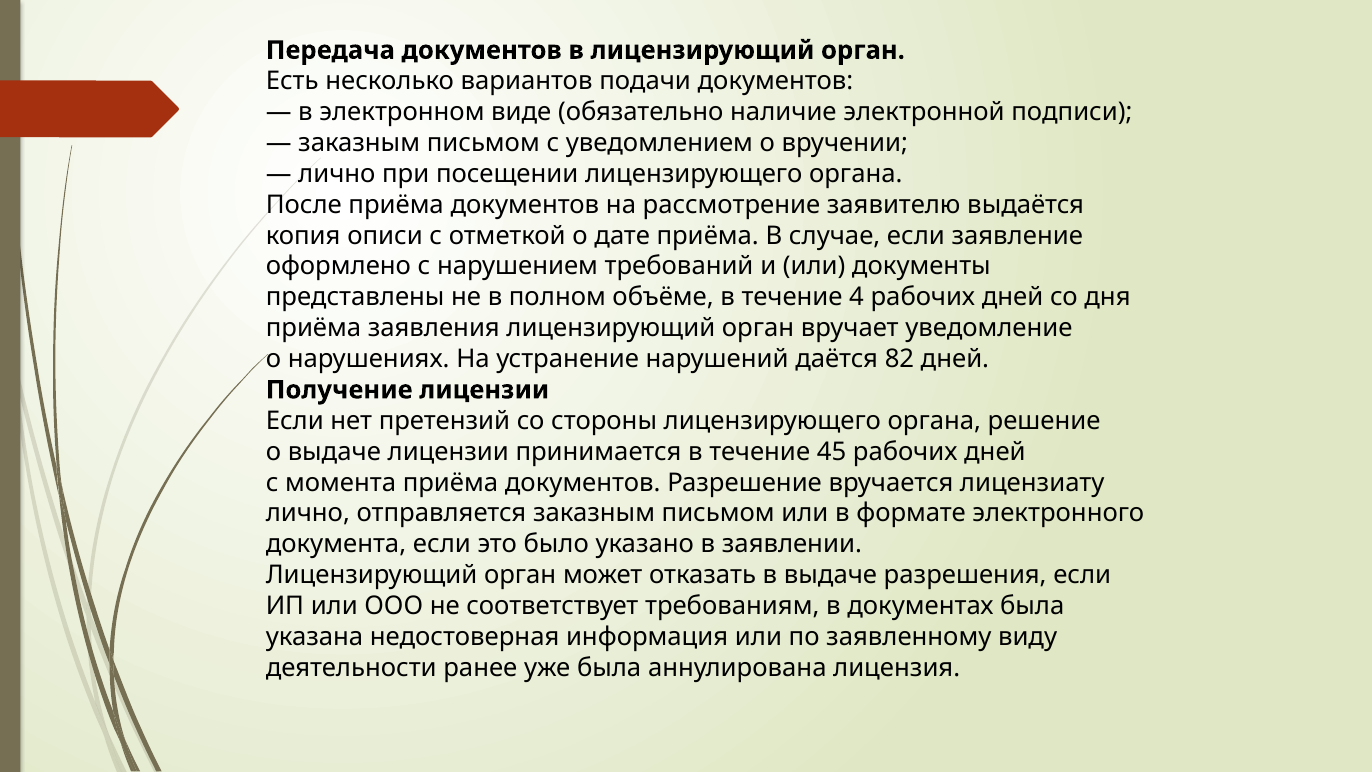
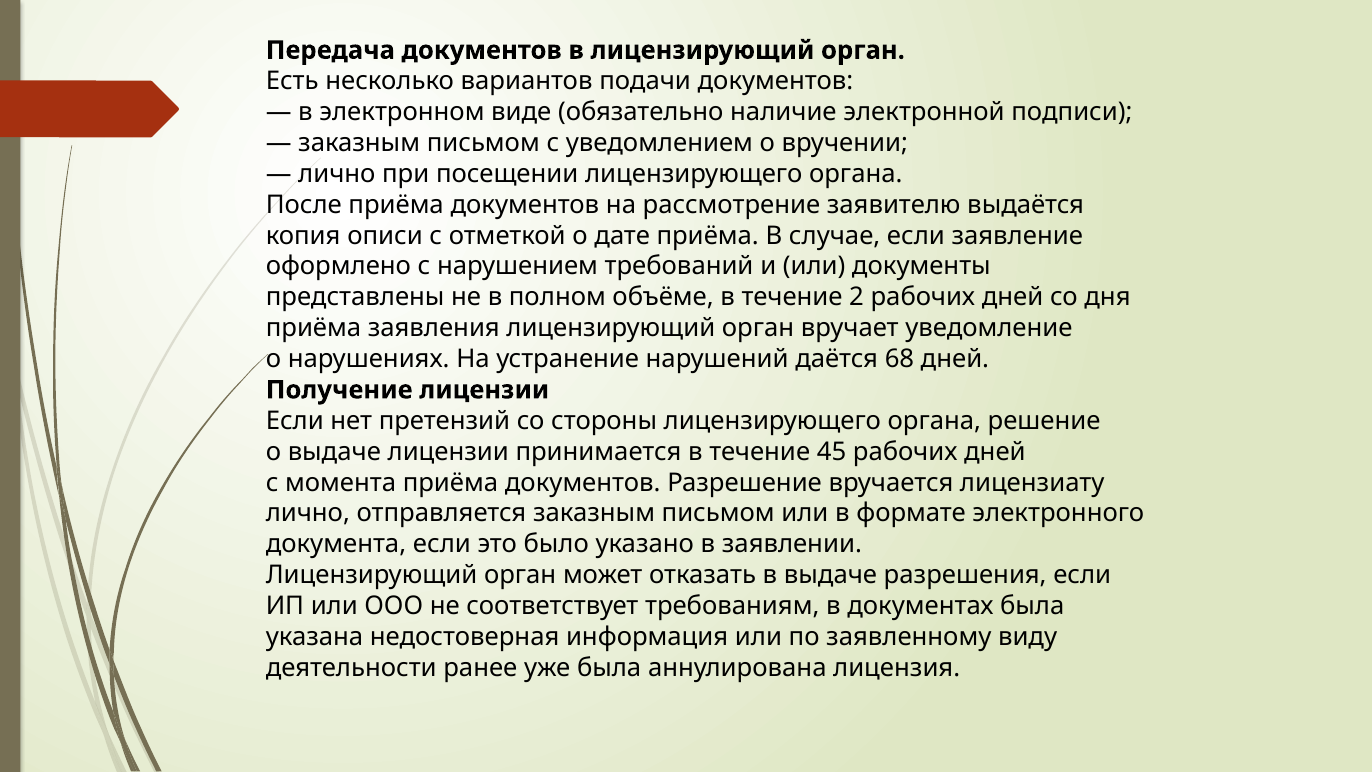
4: 4 -> 2
82: 82 -> 68
